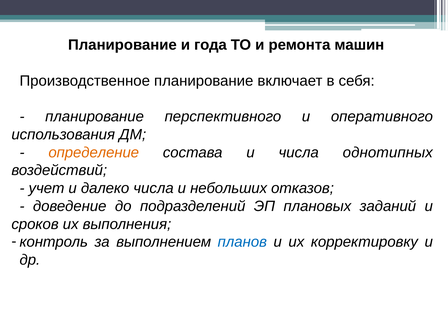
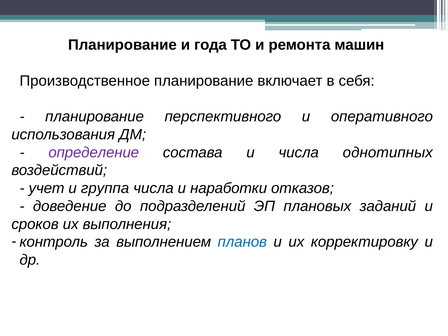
определение colour: orange -> purple
далеко: далеко -> группа
небольших: небольших -> наработки
